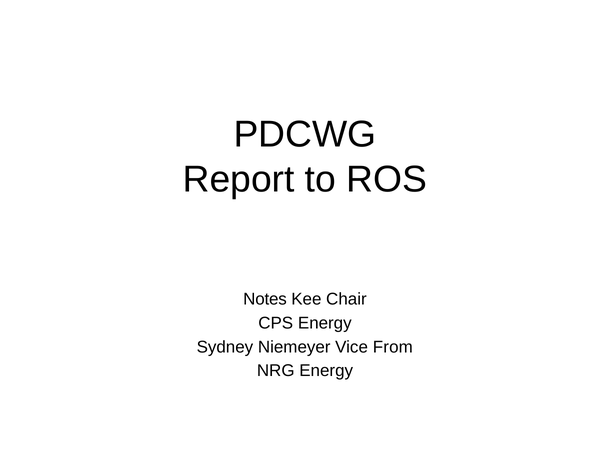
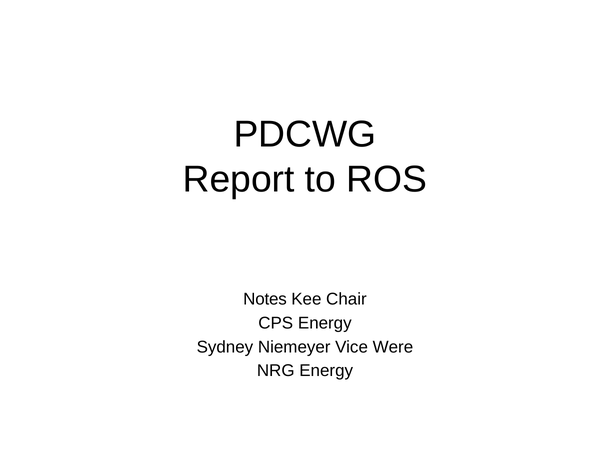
From: From -> Were
